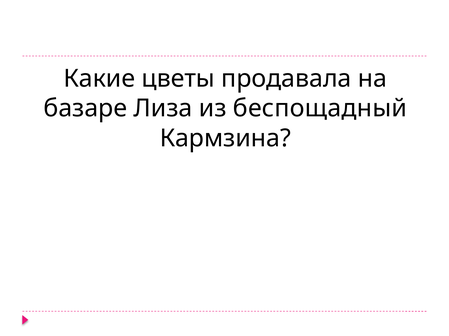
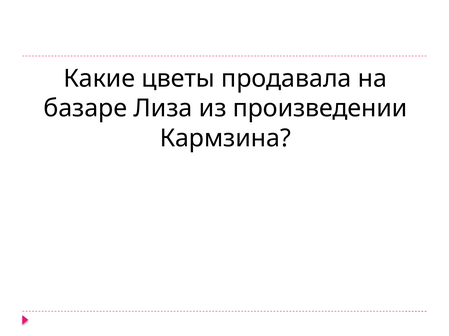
беспощадный: беспощадный -> произведении
